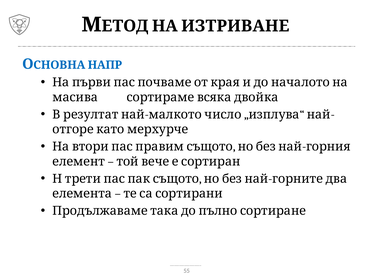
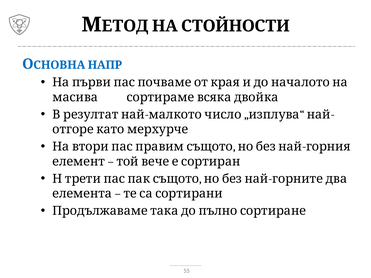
ИЗТРИВАНЕ: ИЗТРИВАНЕ -> СТОЙНОСТИ
